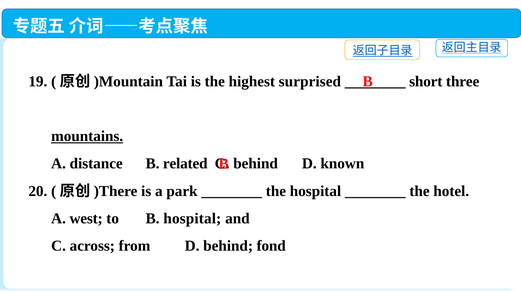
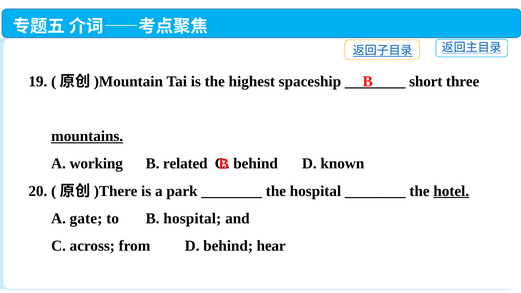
surprised: surprised -> spaceship
distance: distance -> working
hotel underline: none -> present
west: west -> gate
fond: fond -> hear
